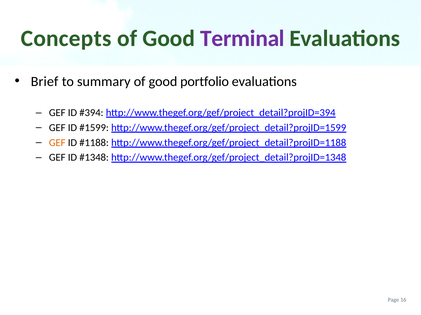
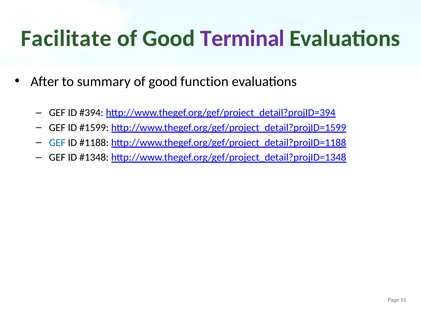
Concepts: Concepts -> Facilitate
Brief: Brief -> After
portfolio: portfolio -> function
GEF at (57, 143) colour: orange -> blue
